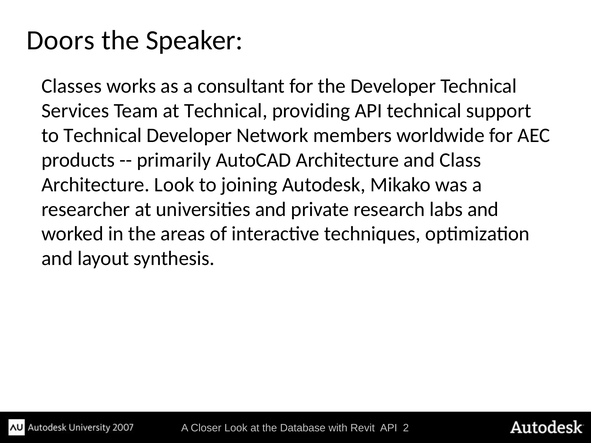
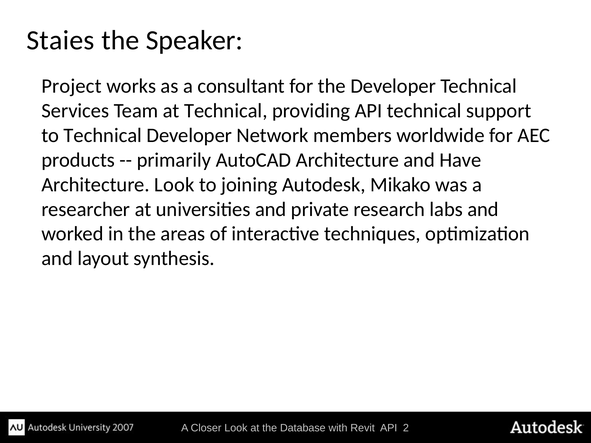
Doors: Doors -> Staies
Classes: Classes -> Project
Class: Class -> Have
